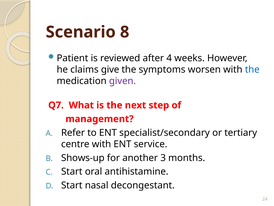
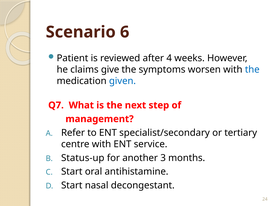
8: 8 -> 6
given colour: purple -> blue
Shows-up: Shows-up -> Status-up
